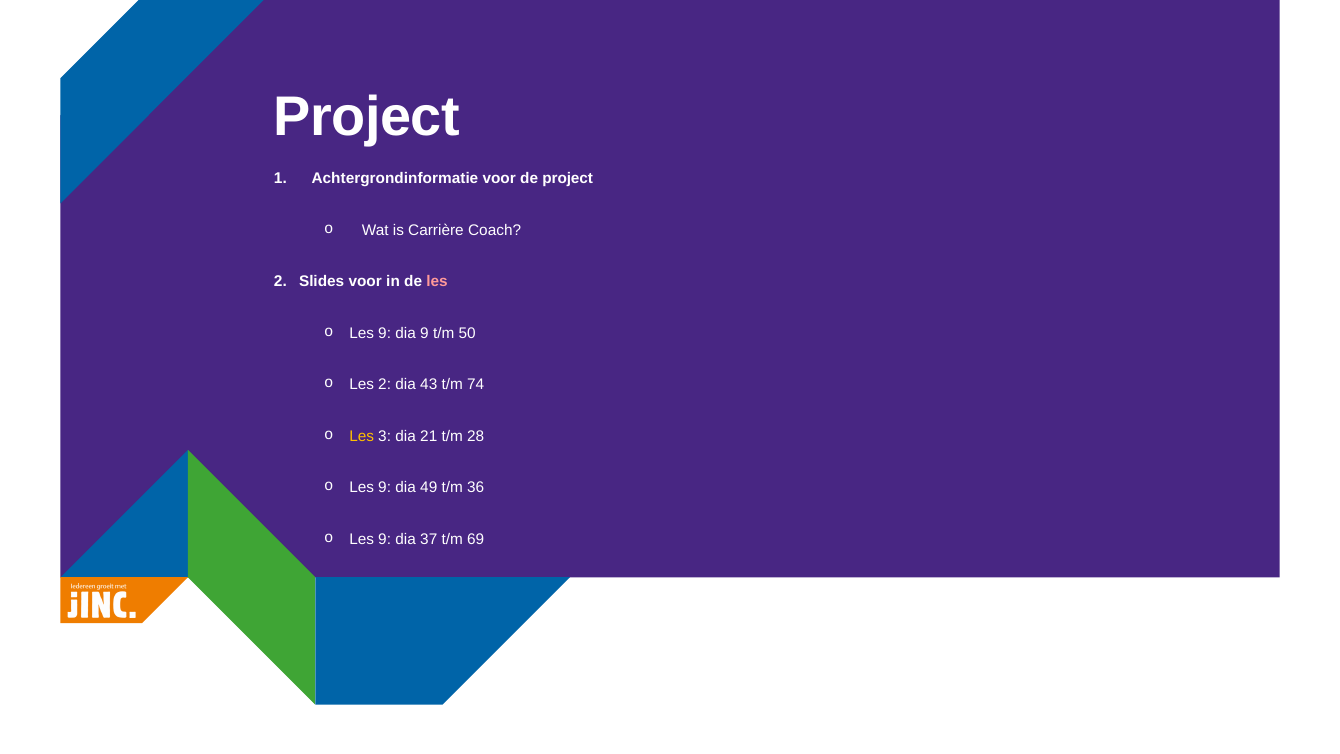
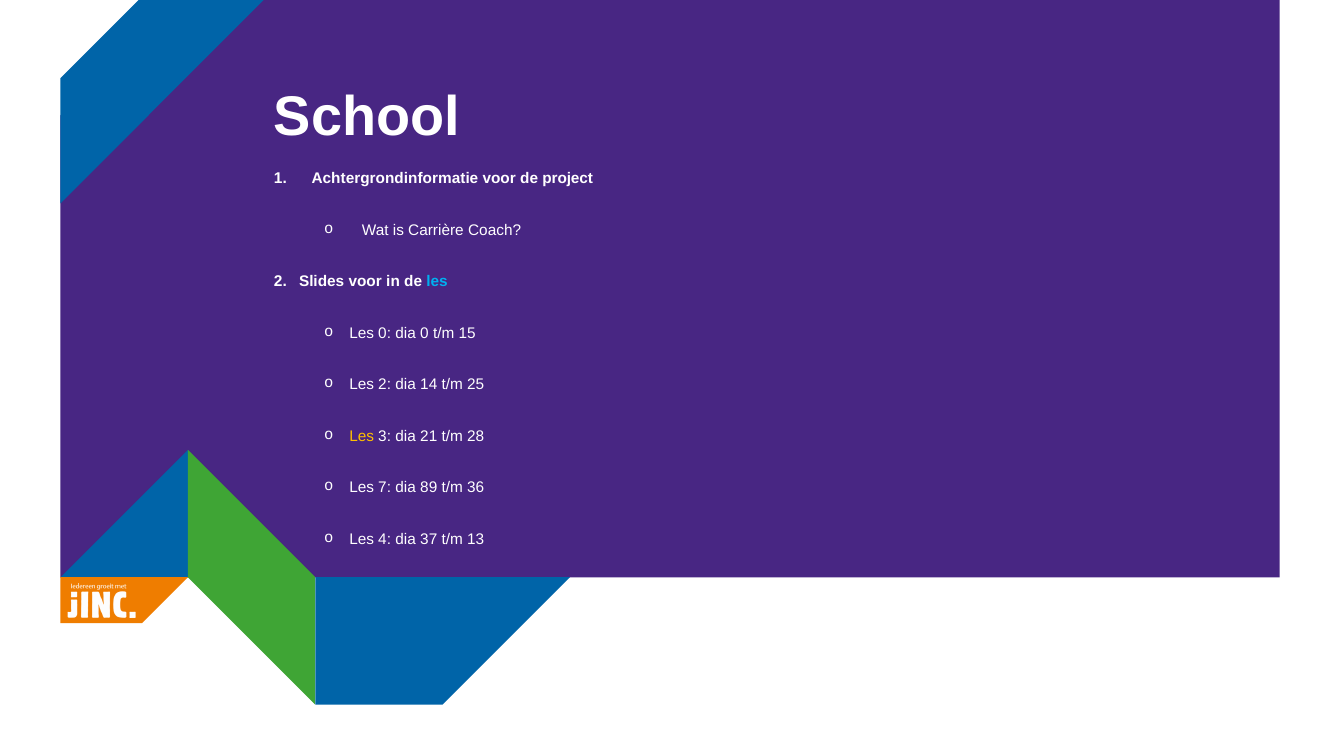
Project at (367, 117): Project -> School
les at (437, 282) colour: pink -> light blue
9 at (385, 333): 9 -> 0
dia 9: 9 -> 0
50: 50 -> 15
43: 43 -> 14
74: 74 -> 25
9 at (385, 487): 9 -> 7
49: 49 -> 89
9 at (385, 539): 9 -> 4
69: 69 -> 13
